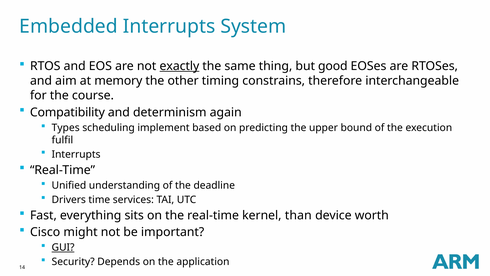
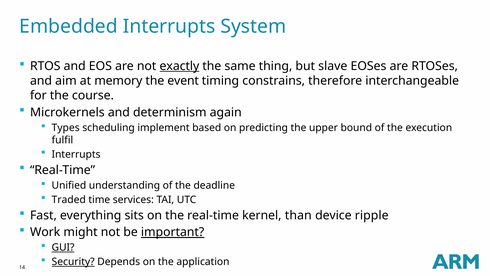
good: good -> slave
other: other -> event
Compatibility: Compatibility -> Microkernels
Drivers: Drivers -> Traded
worth: worth -> ripple
Cisco: Cisco -> Work
important underline: none -> present
Security underline: none -> present
